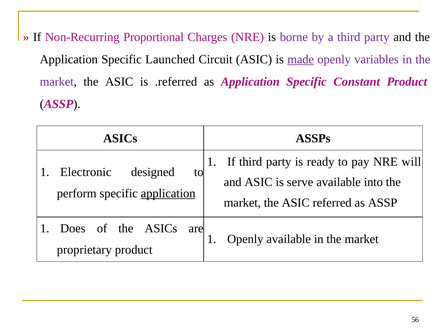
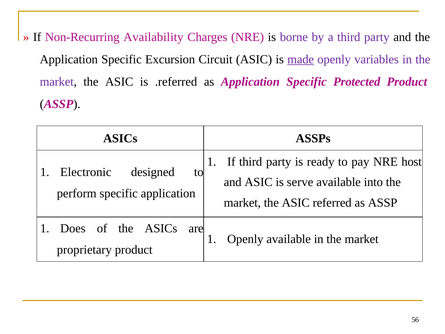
Proportional: Proportional -> Availability
Launched: Launched -> Excursion
Constant: Constant -> Protected
will: will -> host
application at (168, 193) underline: present -> none
